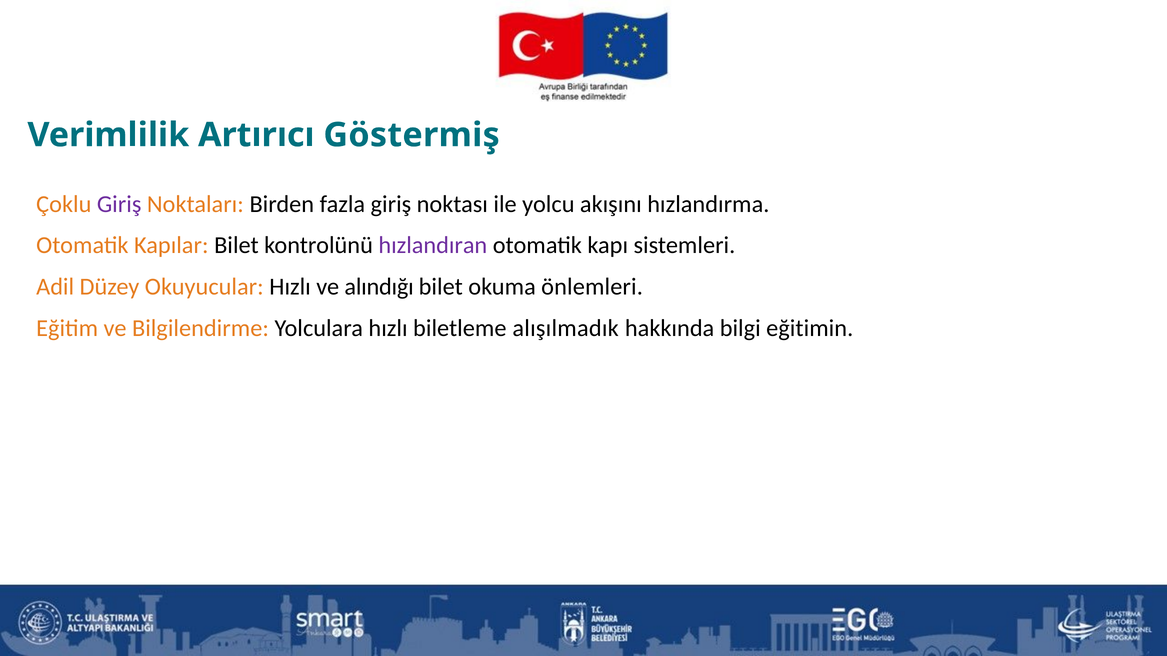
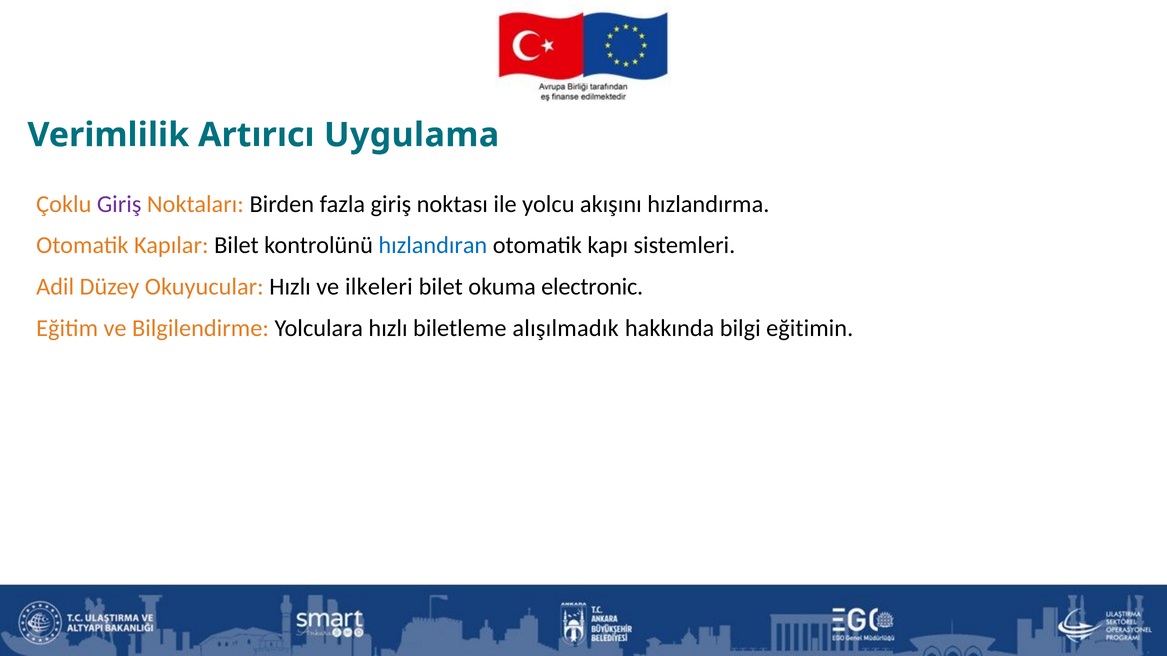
Göstermiş: Göstermiş -> Uygulama
hızlandıran colour: purple -> blue
alındığı: alındığı -> ilkeleri
önlemleri: önlemleri -> electronic
